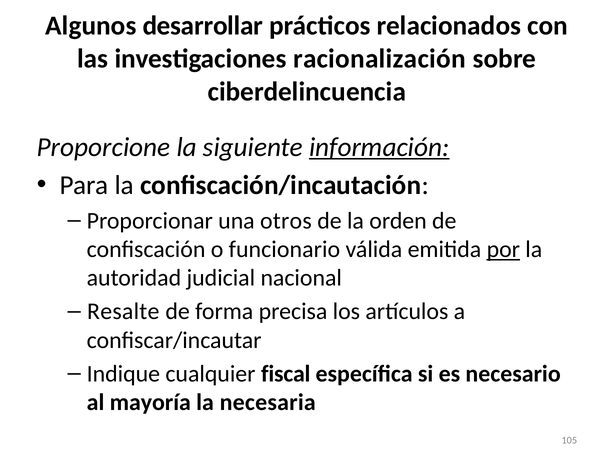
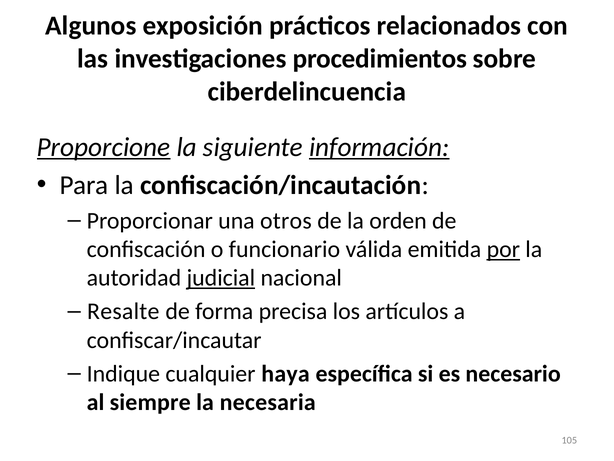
desarrollar: desarrollar -> exposición
racionalización: racionalización -> procedimientos
Proporcione underline: none -> present
judicial underline: none -> present
fiscal: fiscal -> haya
mayoría: mayoría -> siempre
